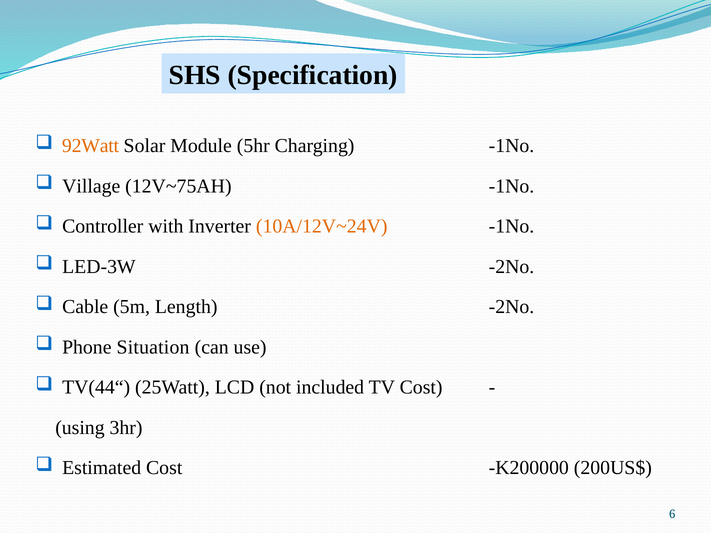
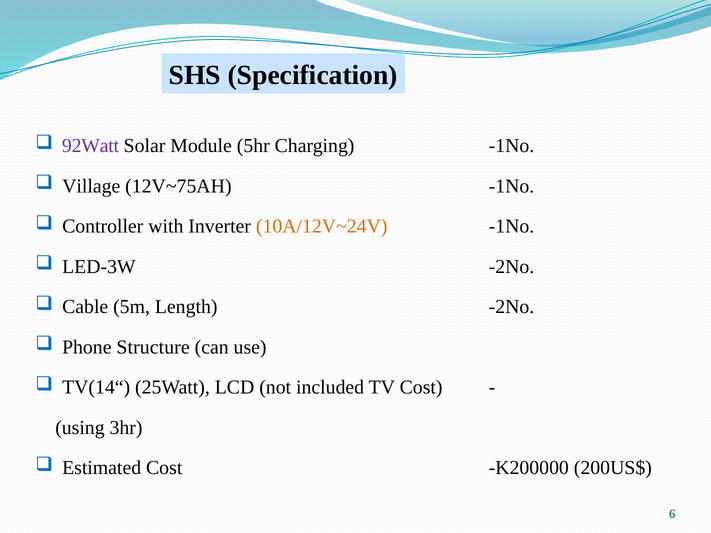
92Watt colour: orange -> purple
Situation: Situation -> Structure
TV(44“: TV(44“ -> TV(14“
